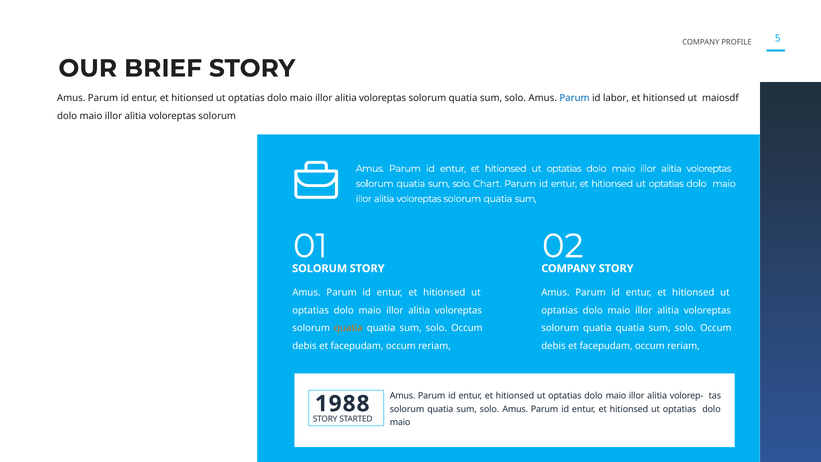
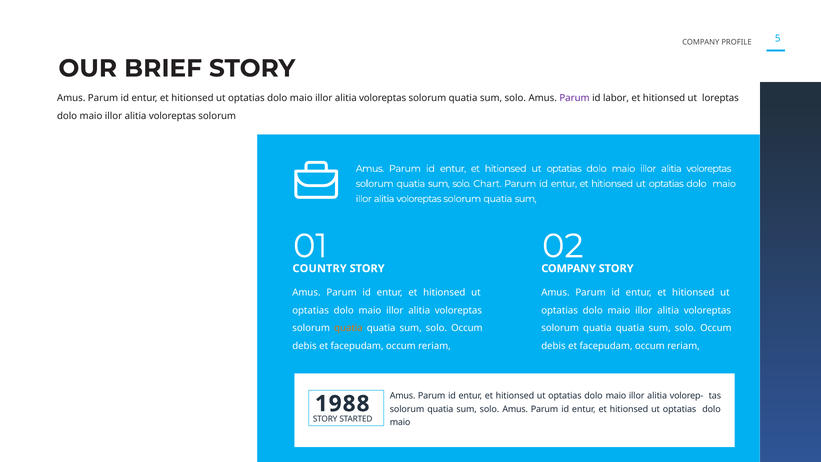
Parum at (575, 98) colour: blue -> purple
maiosdf: maiosdf -> loreptas
SOLORUM at (320, 268): SOLORUM -> COUNTRY
